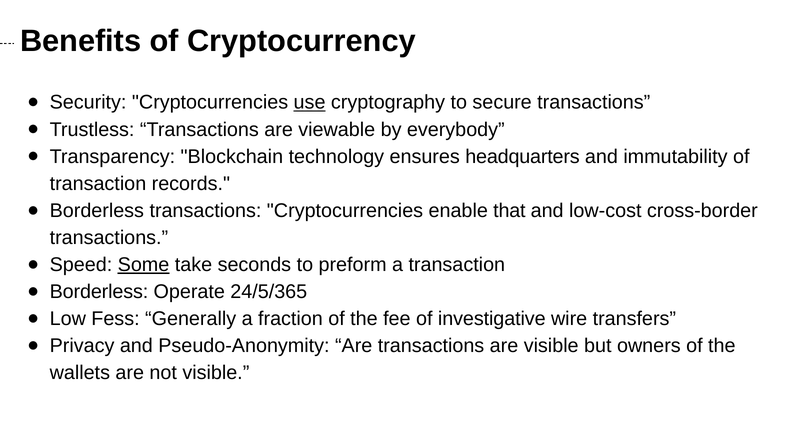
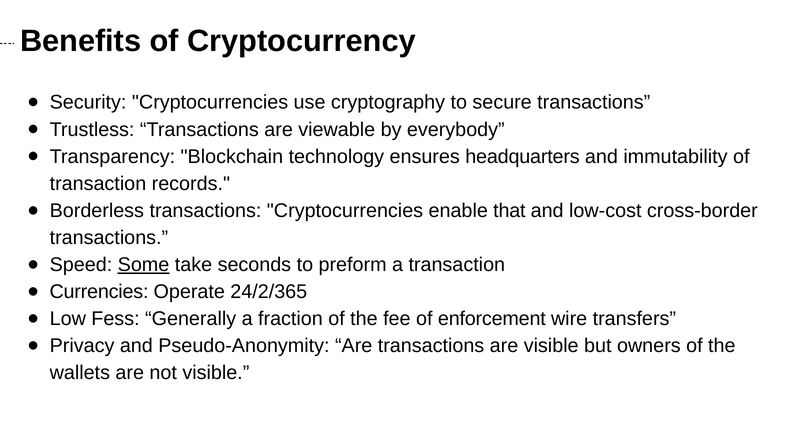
use underline: present -> none
Borderless at (99, 291): Borderless -> Currencies
24/5/365: 24/5/365 -> 24/2/365
investigative: investigative -> enforcement
